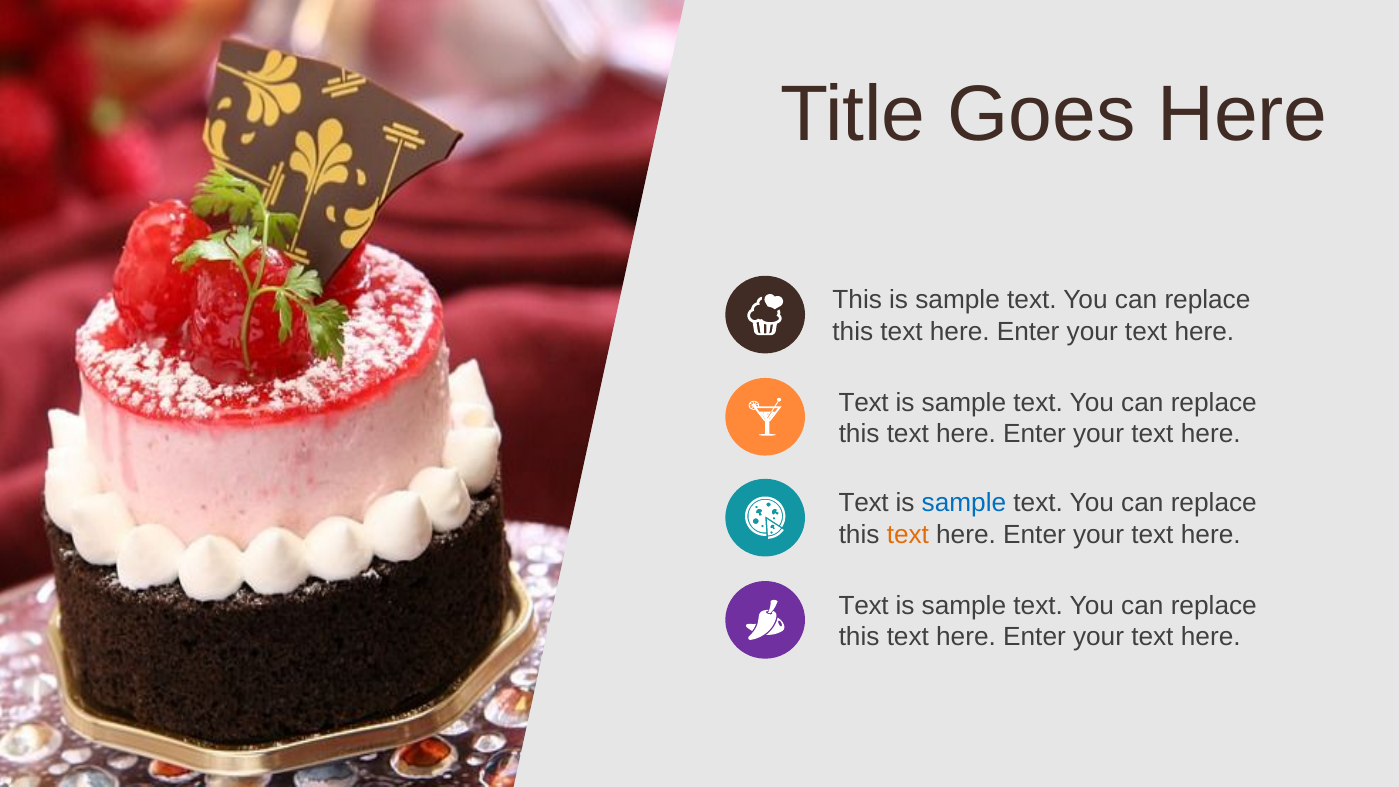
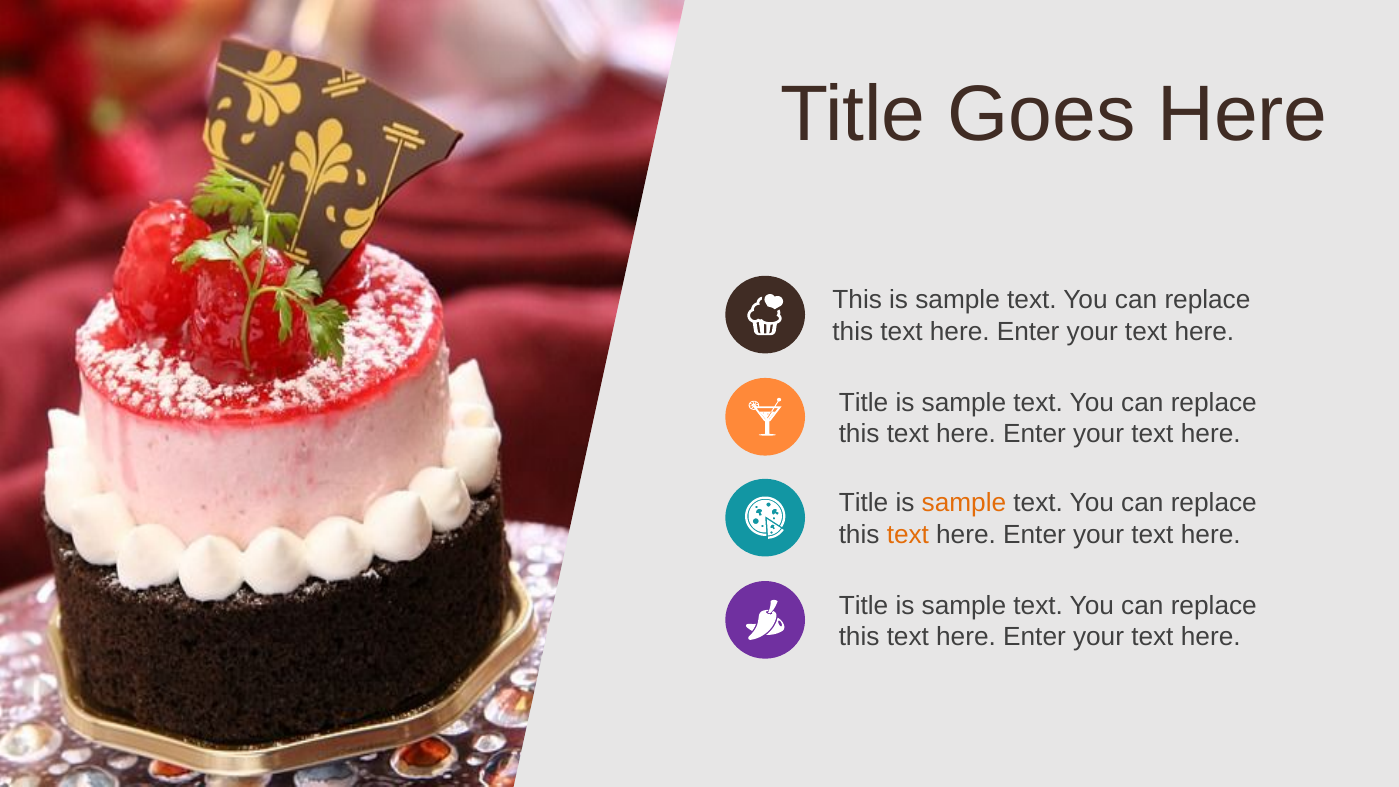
Text at (864, 402): Text -> Title
Text at (864, 503): Text -> Title
sample at (964, 503) colour: blue -> orange
Text at (864, 605): Text -> Title
